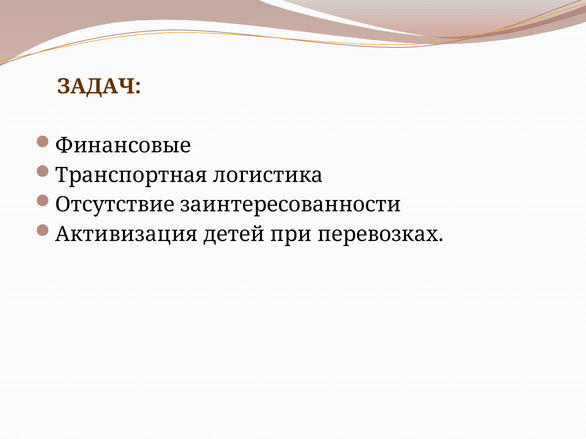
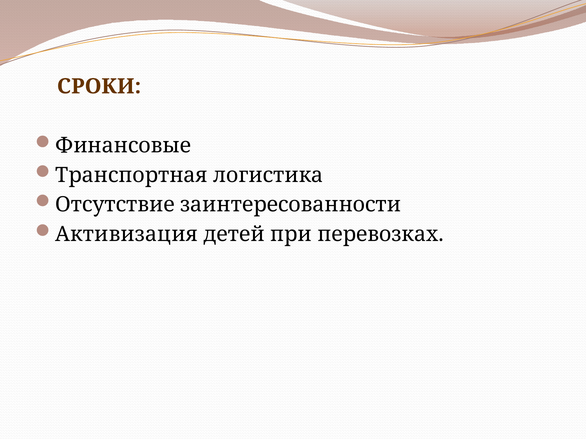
ЗАДАЧ: ЗАДАЧ -> СРОКИ
